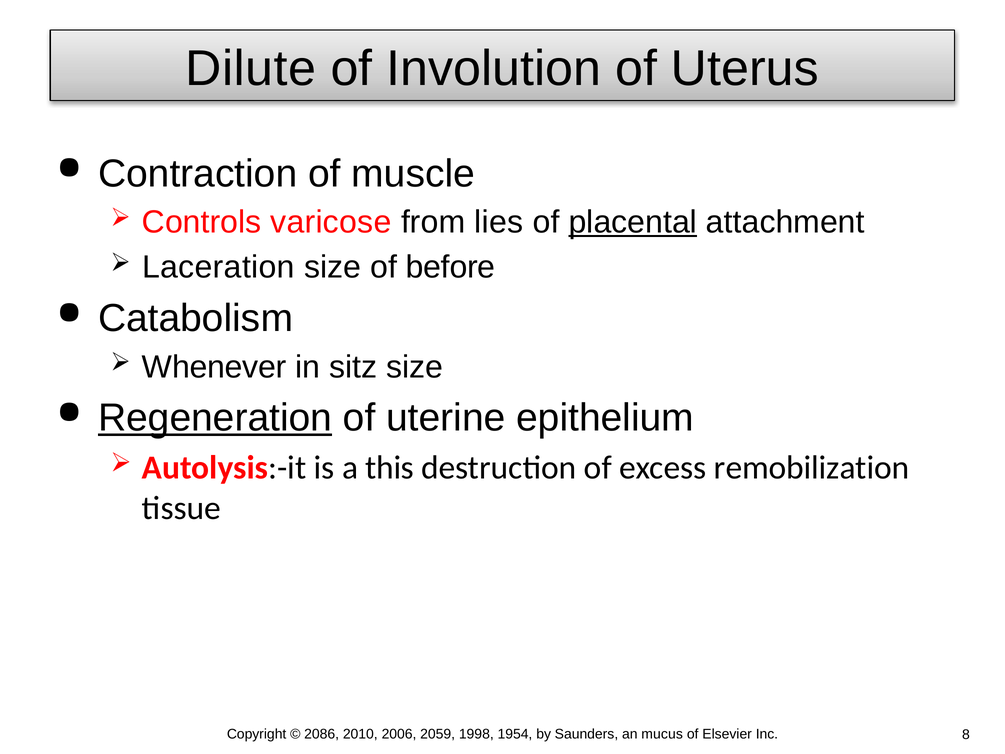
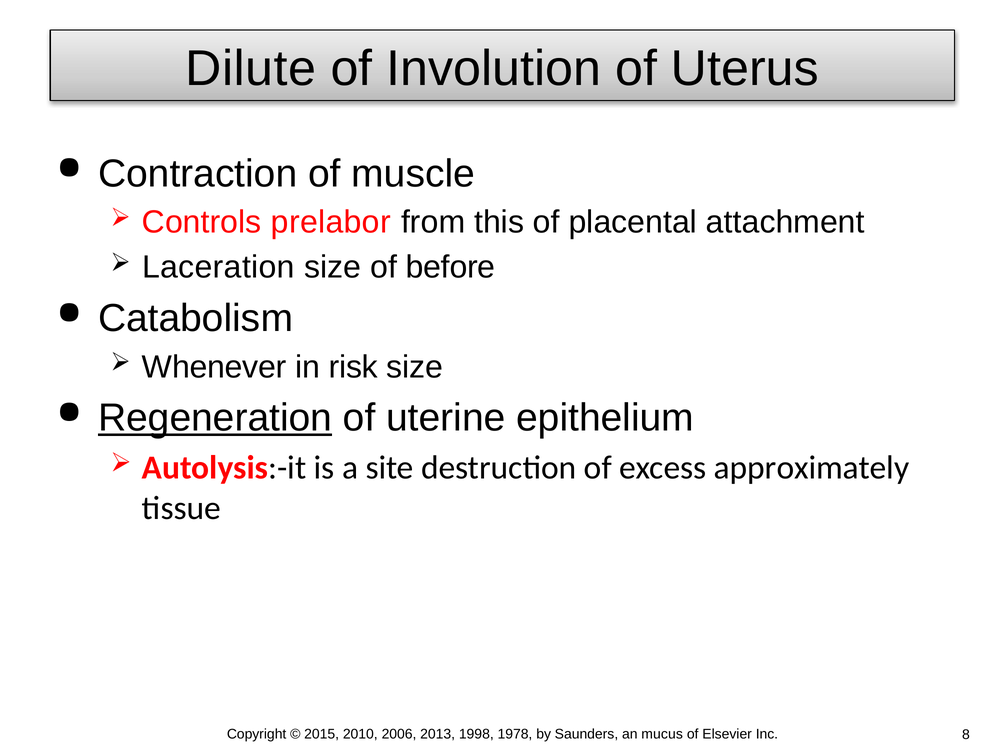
varicose: varicose -> prelabor
lies: lies -> this
placental underline: present -> none
sitz: sitz -> risk
this: this -> site
remobilization: remobilization -> approximately
2086: 2086 -> 2015
2059: 2059 -> 2013
1954: 1954 -> 1978
